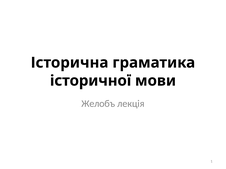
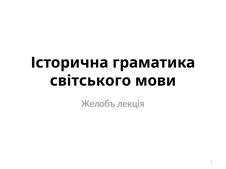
історичної: історичної -> світського
